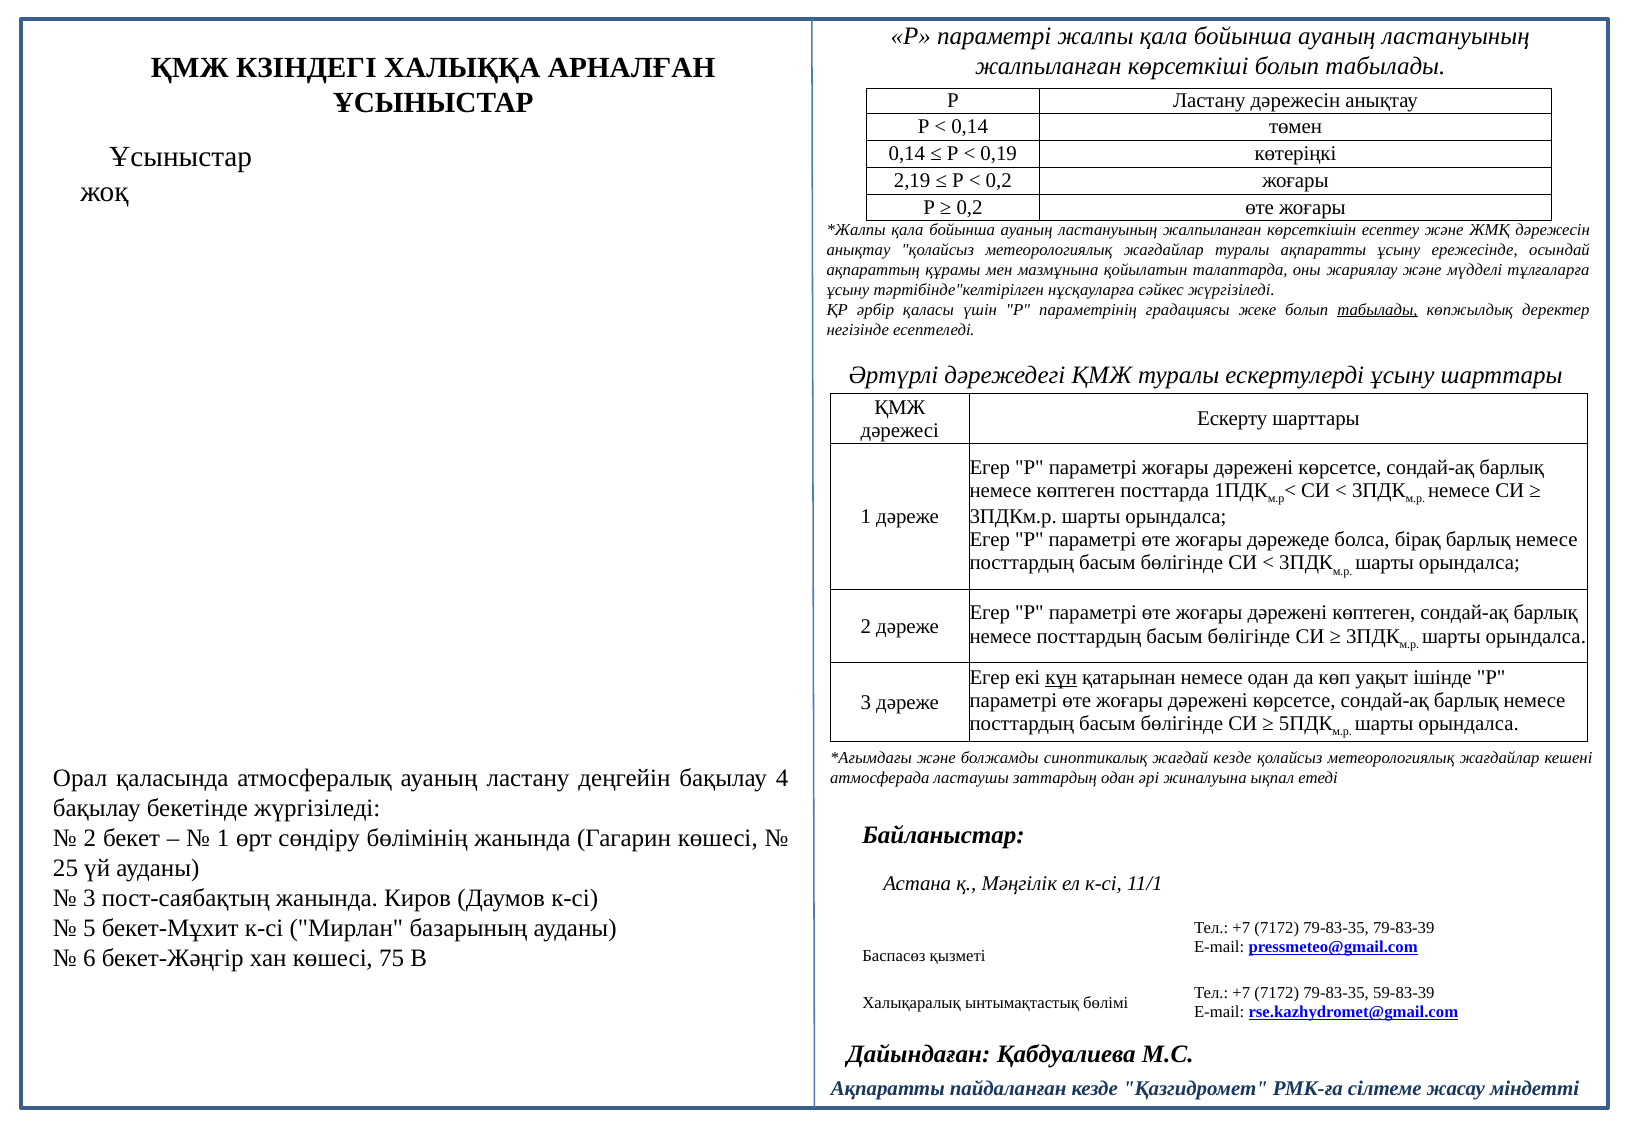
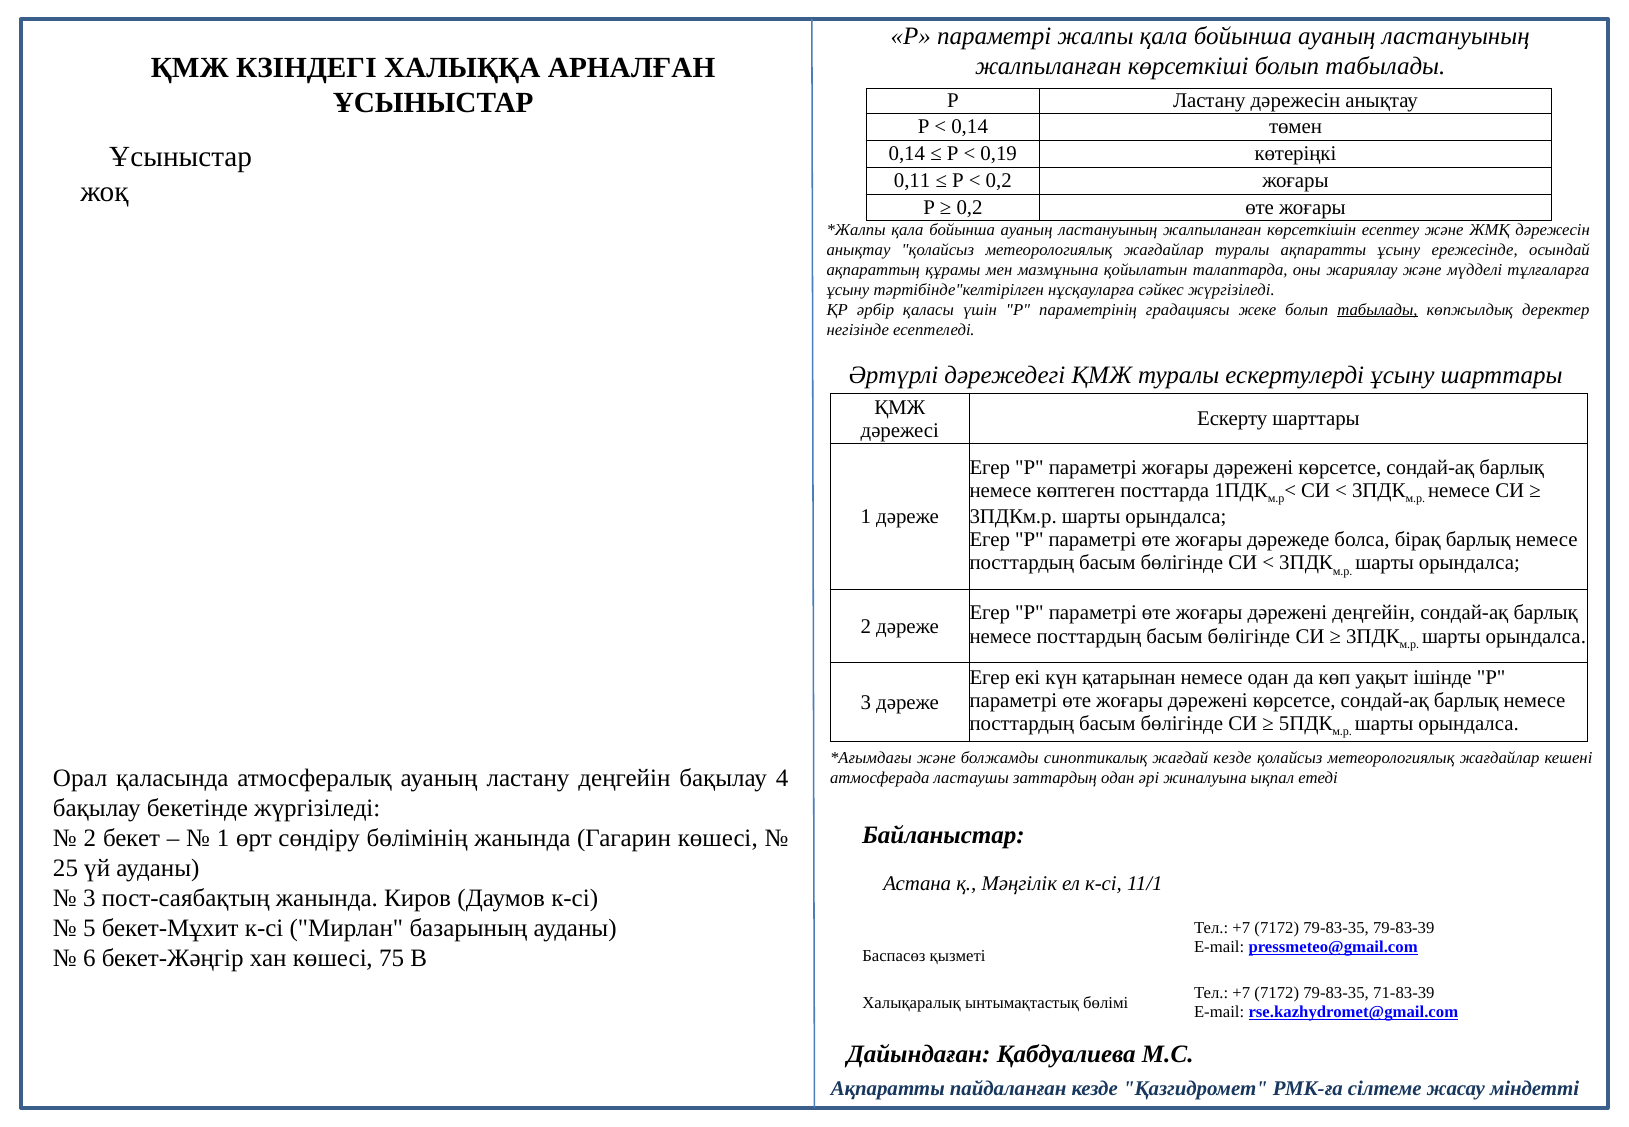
2,19: 2,19 -> 0,11
дәрежені көптеген: көптеген -> деңгейін
күн underline: present -> none
59-83-39: 59-83-39 -> 71-83-39
